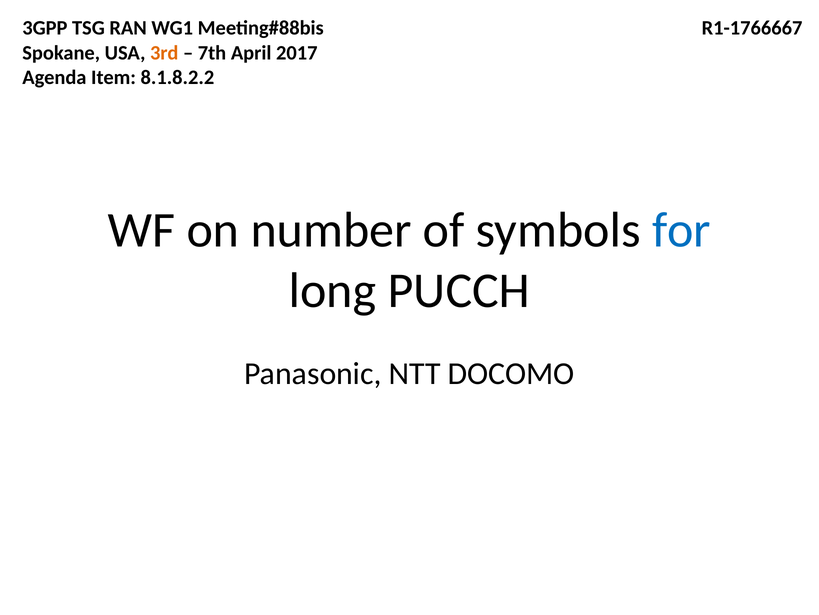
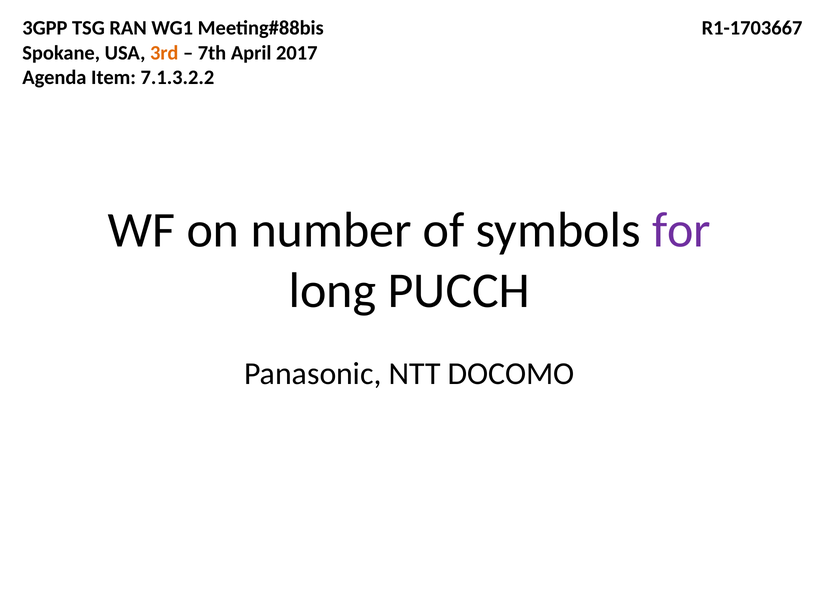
R1-1766667: R1-1766667 -> R1-1703667
8.1.8.2.2: 8.1.8.2.2 -> 7.1.3.2.2
for colour: blue -> purple
